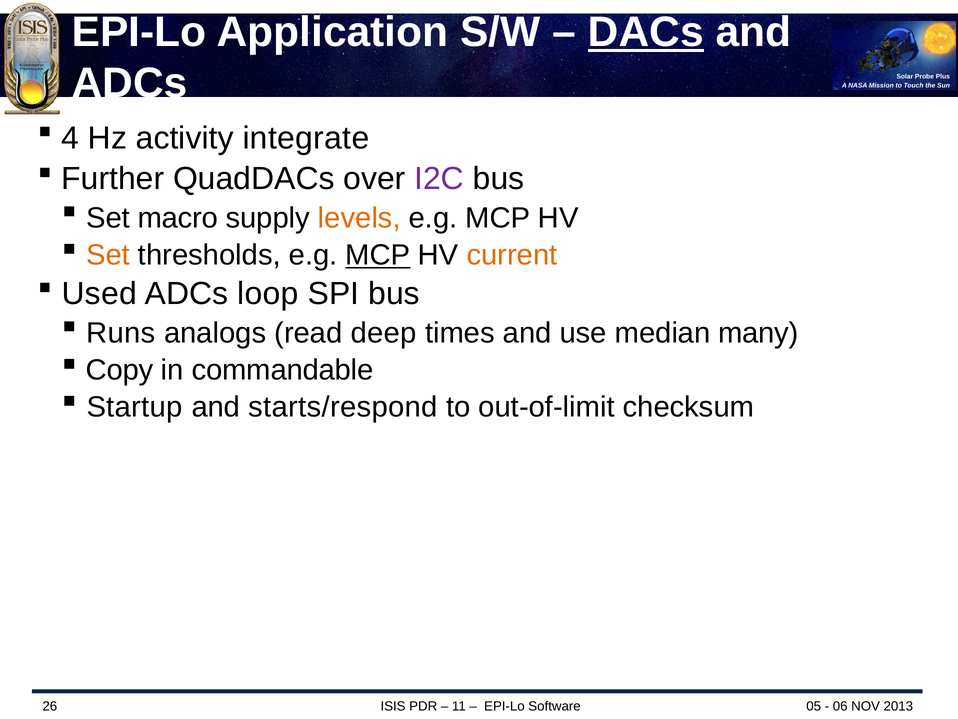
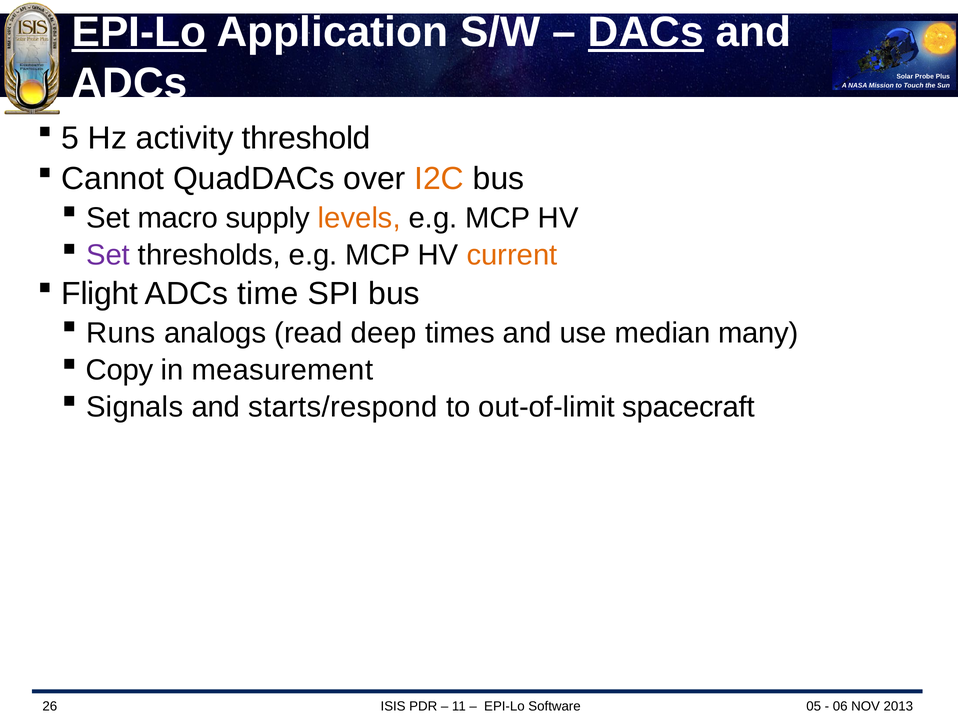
EPI-Lo at (139, 32) underline: none -> present
4: 4 -> 5
integrate: integrate -> threshold
Further: Further -> Cannot
I2C colour: purple -> orange
Set at (108, 255) colour: orange -> purple
MCP at (378, 255) underline: present -> none
Used: Used -> Flight
loop: loop -> time
commandable: commandable -> measurement
Startup: Startup -> Signals
checksum: checksum -> spacecraft
